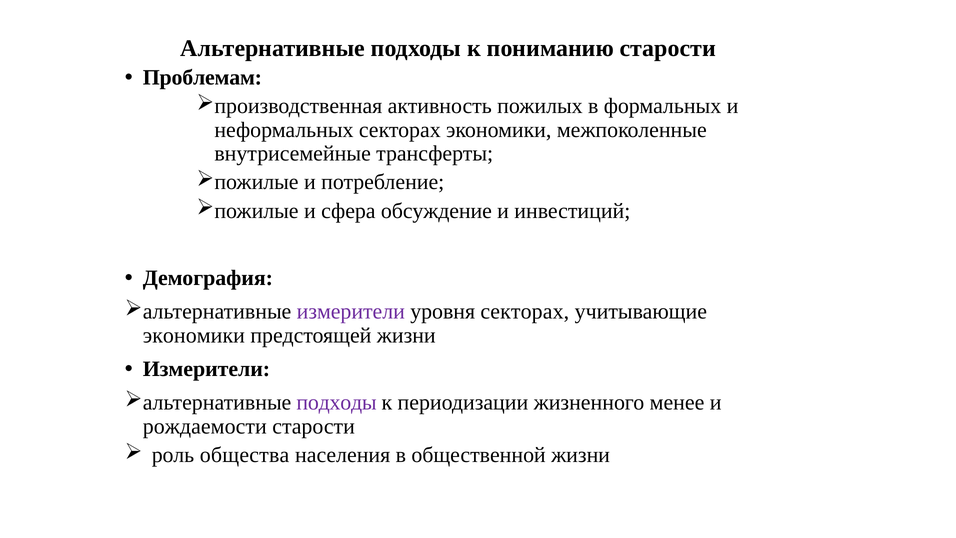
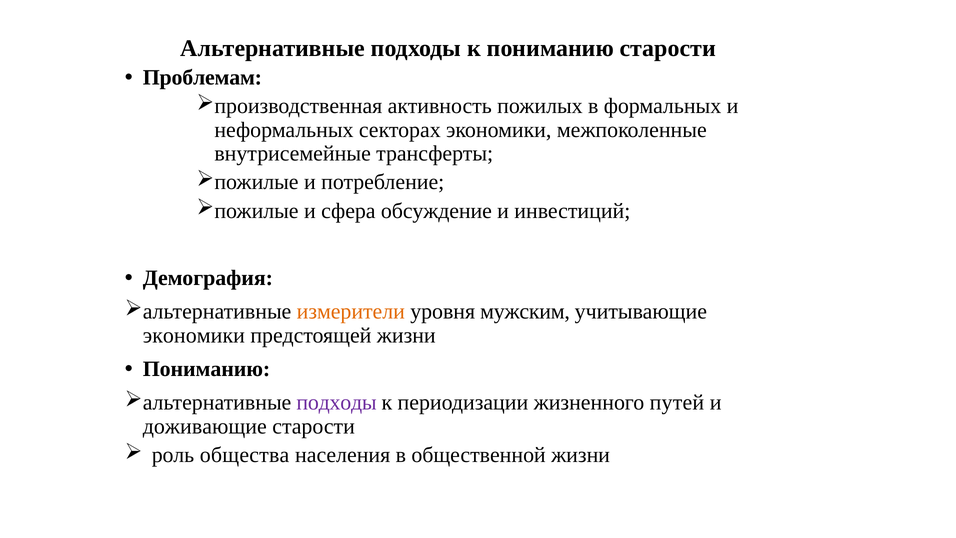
измерители at (351, 312) colour: purple -> orange
уровня секторах: секторах -> мужским
Измерители at (206, 369): Измерители -> Пониманию
менее: менее -> путей
рождаемости: рождаемости -> доживающие
